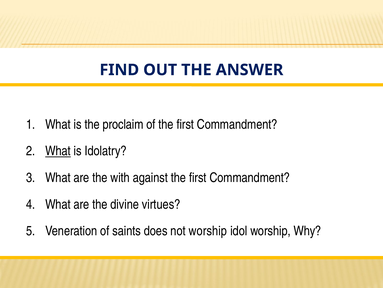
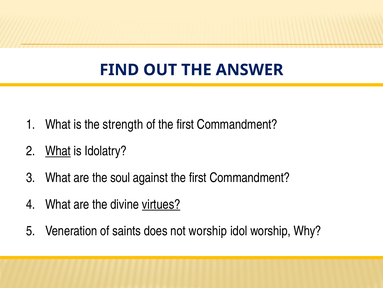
proclaim: proclaim -> strength
with: with -> soul
virtues underline: none -> present
